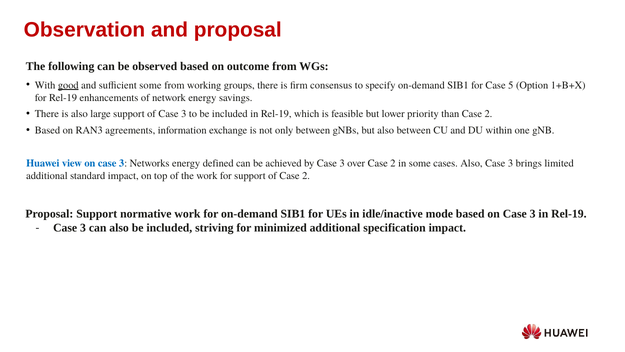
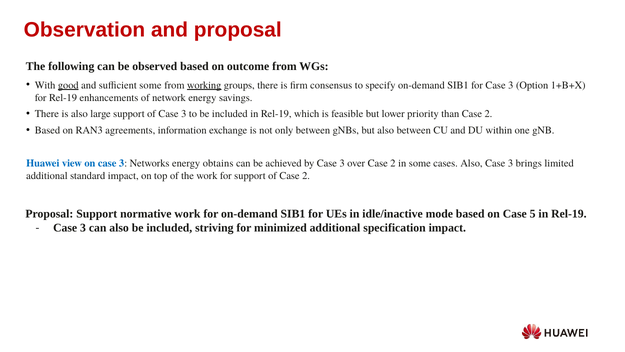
working underline: none -> present
for Case 5: 5 -> 3
defined: defined -> obtains
based on Case 3: 3 -> 5
